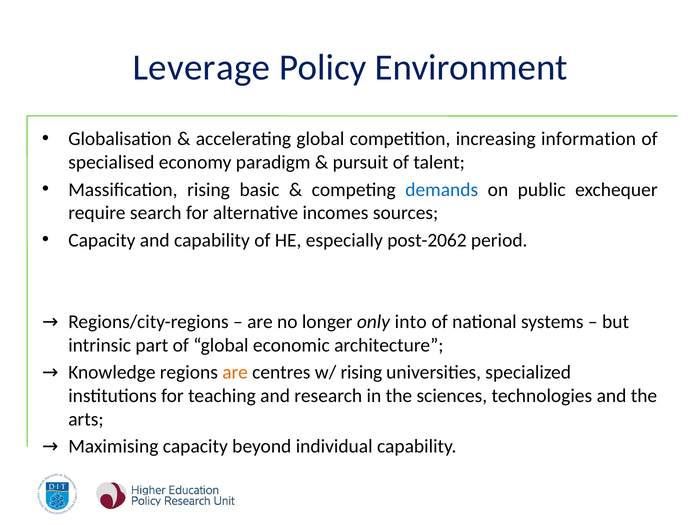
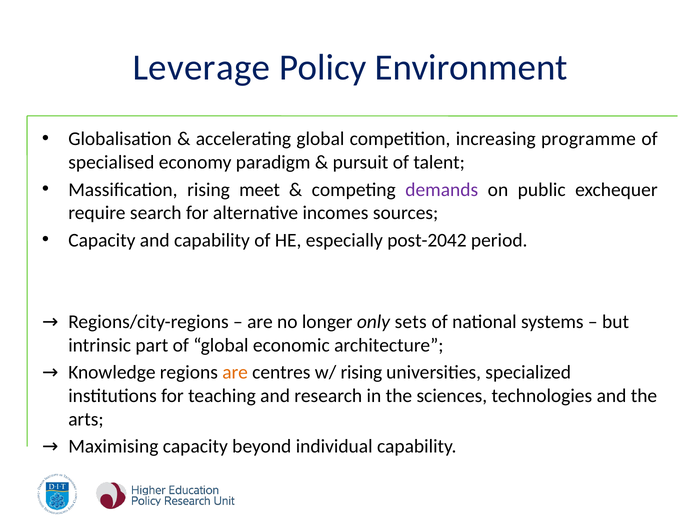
information: information -> programme
basic: basic -> meet
demands colour: blue -> purple
post-2062: post-2062 -> post-2042
into: into -> sets
